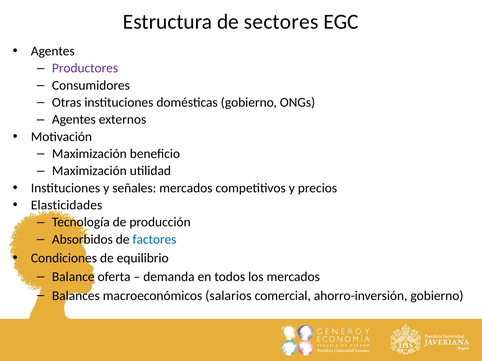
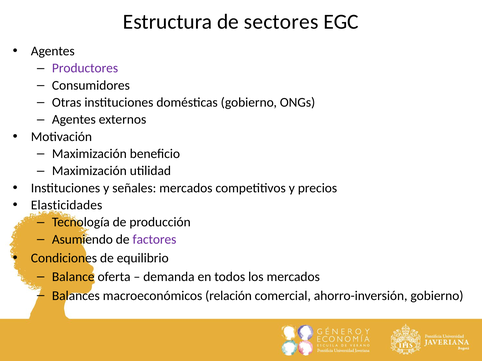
Absorbidos: Absorbidos -> Asumiendo
factores colour: blue -> purple
salarios: salarios -> relación
